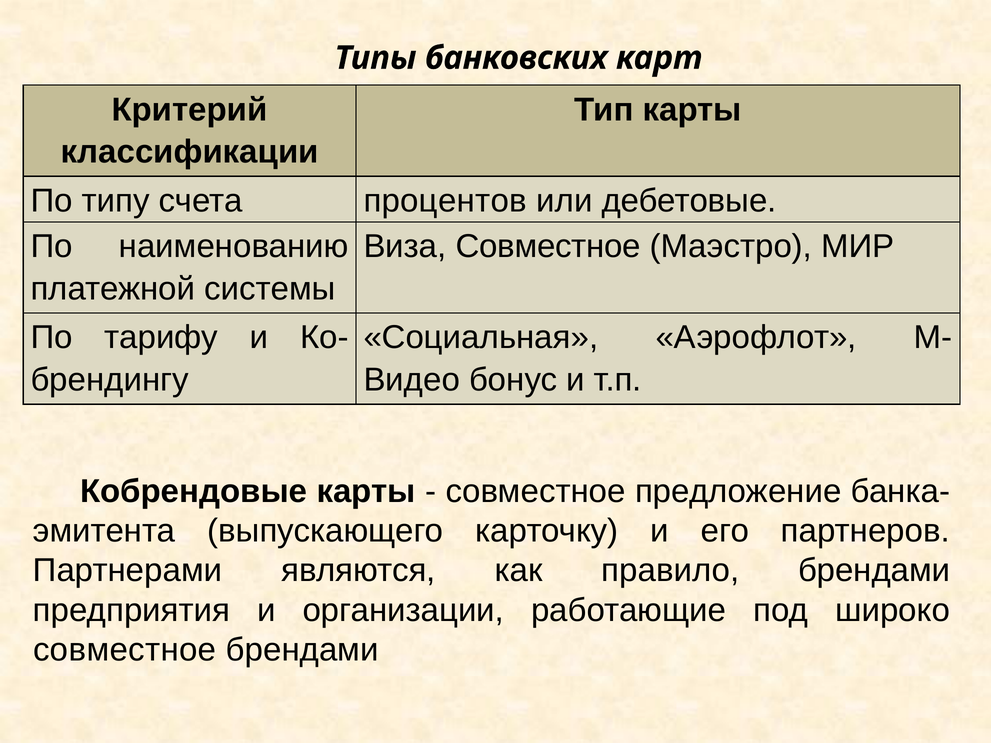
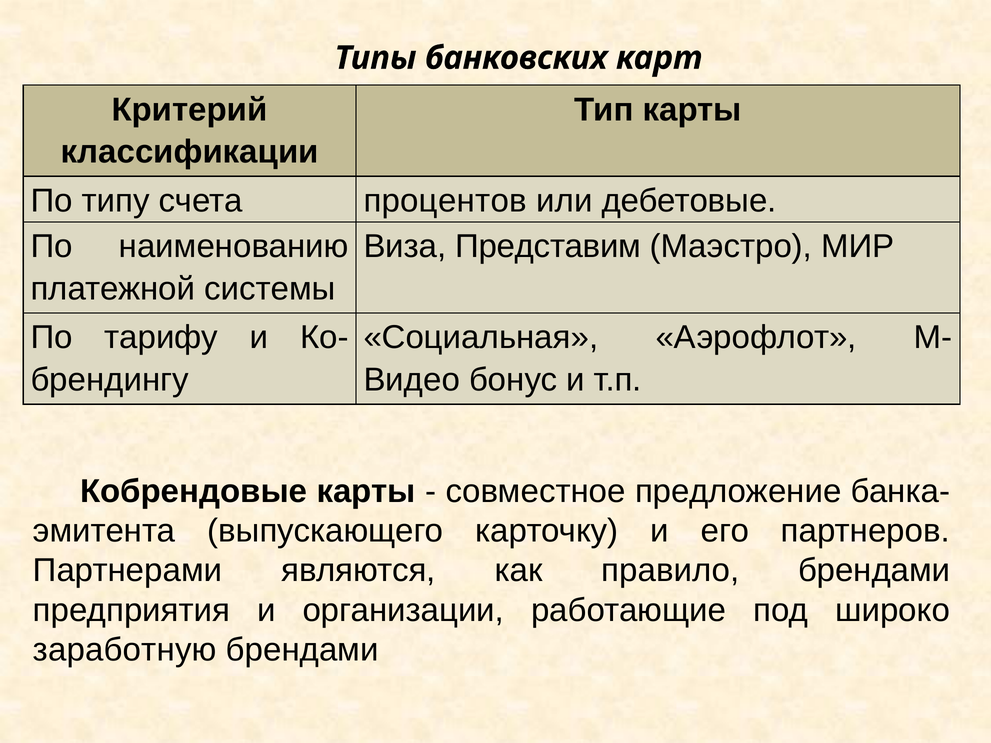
Виза Совместное: Совместное -> Представим
совместное at (125, 650): совместное -> заработную
